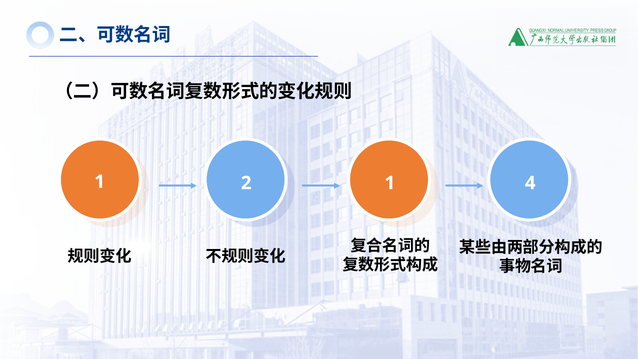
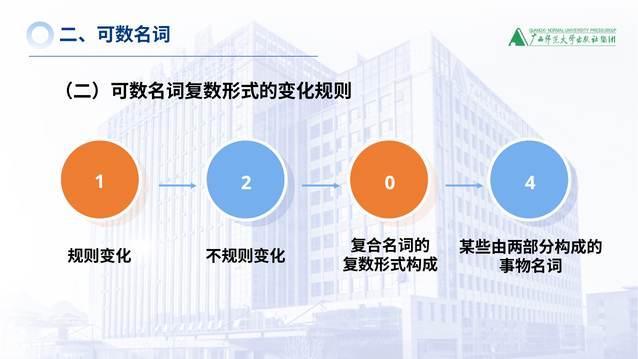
2 1: 1 -> 0
